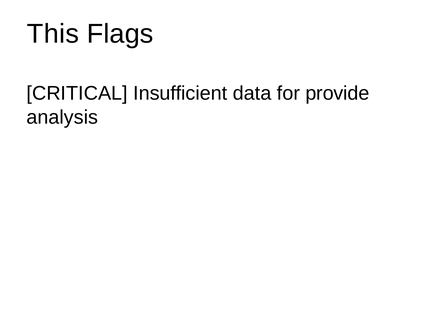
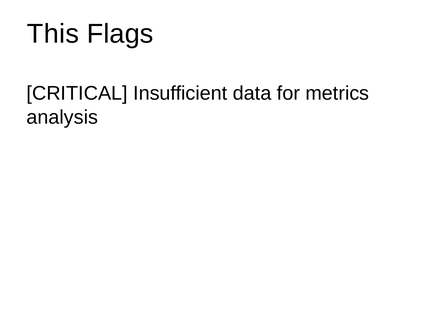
provide: provide -> metrics
